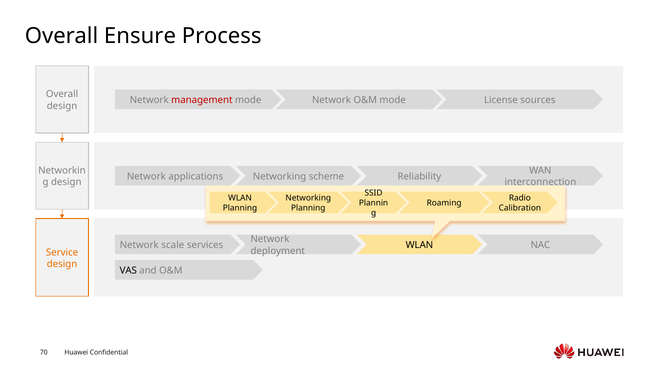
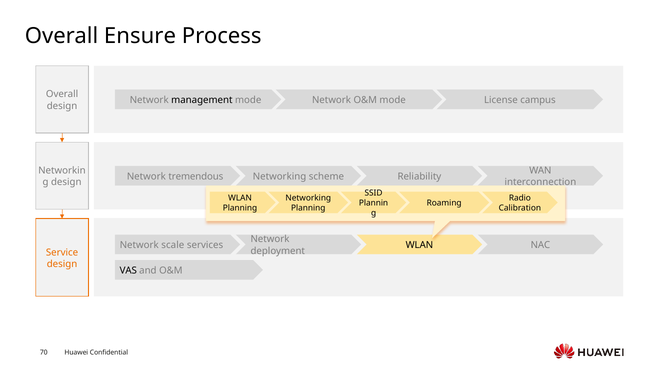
management colour: red -> black
sources: sources -> campus
applications: applications -> tremendous
